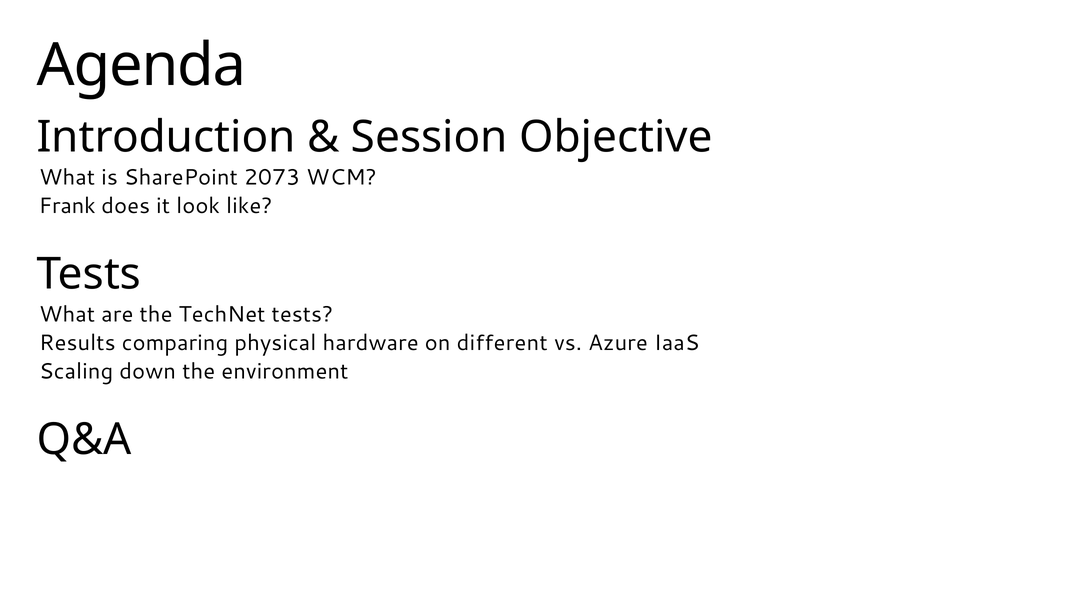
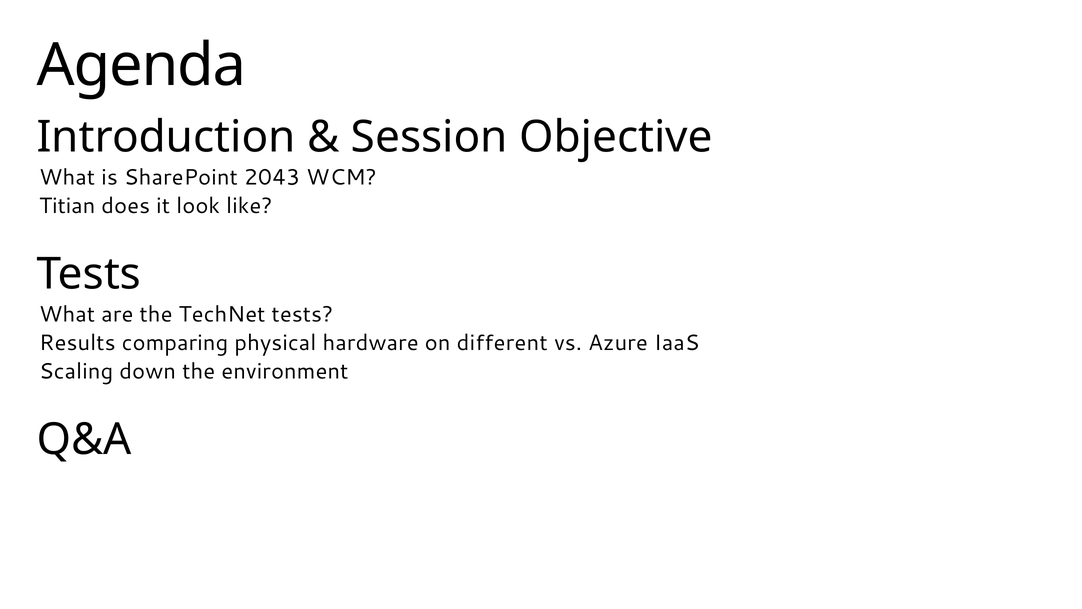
2073: 2073 -> 2043
Frank: Frank -> Titian
